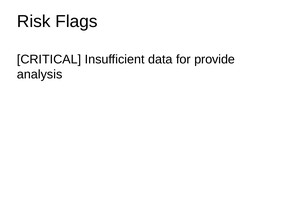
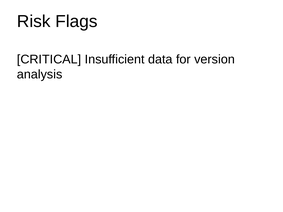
provide: provide -> version
